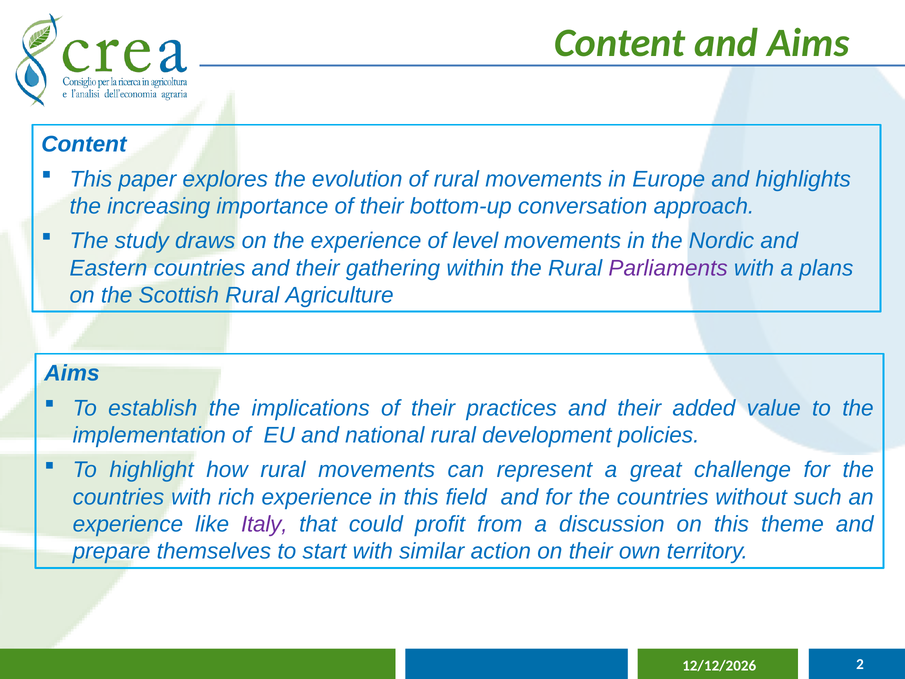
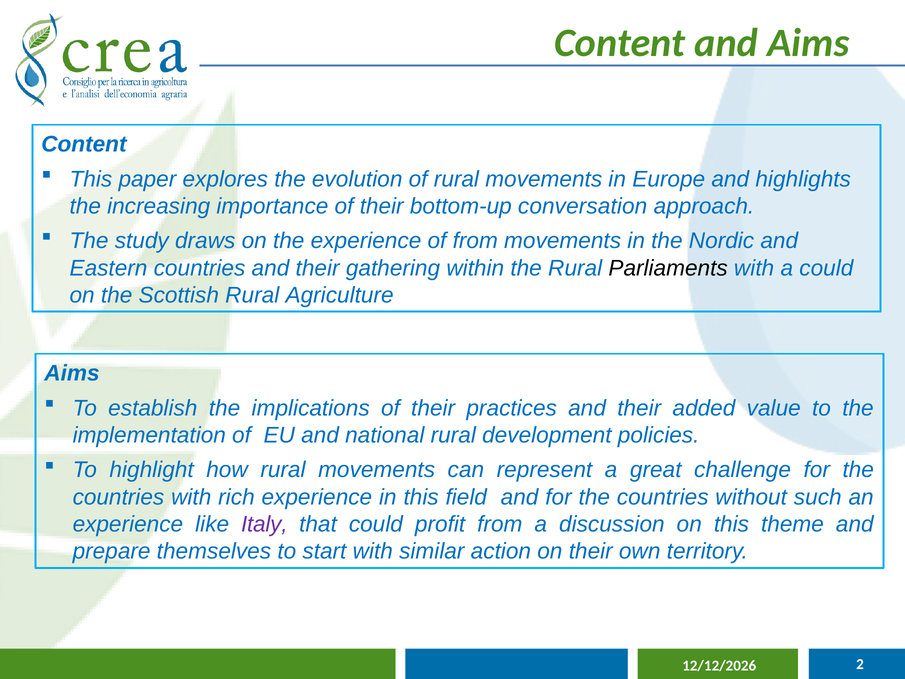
of level: level -> from
Parliaments colour: purple -> black
a plans: plans -> could
